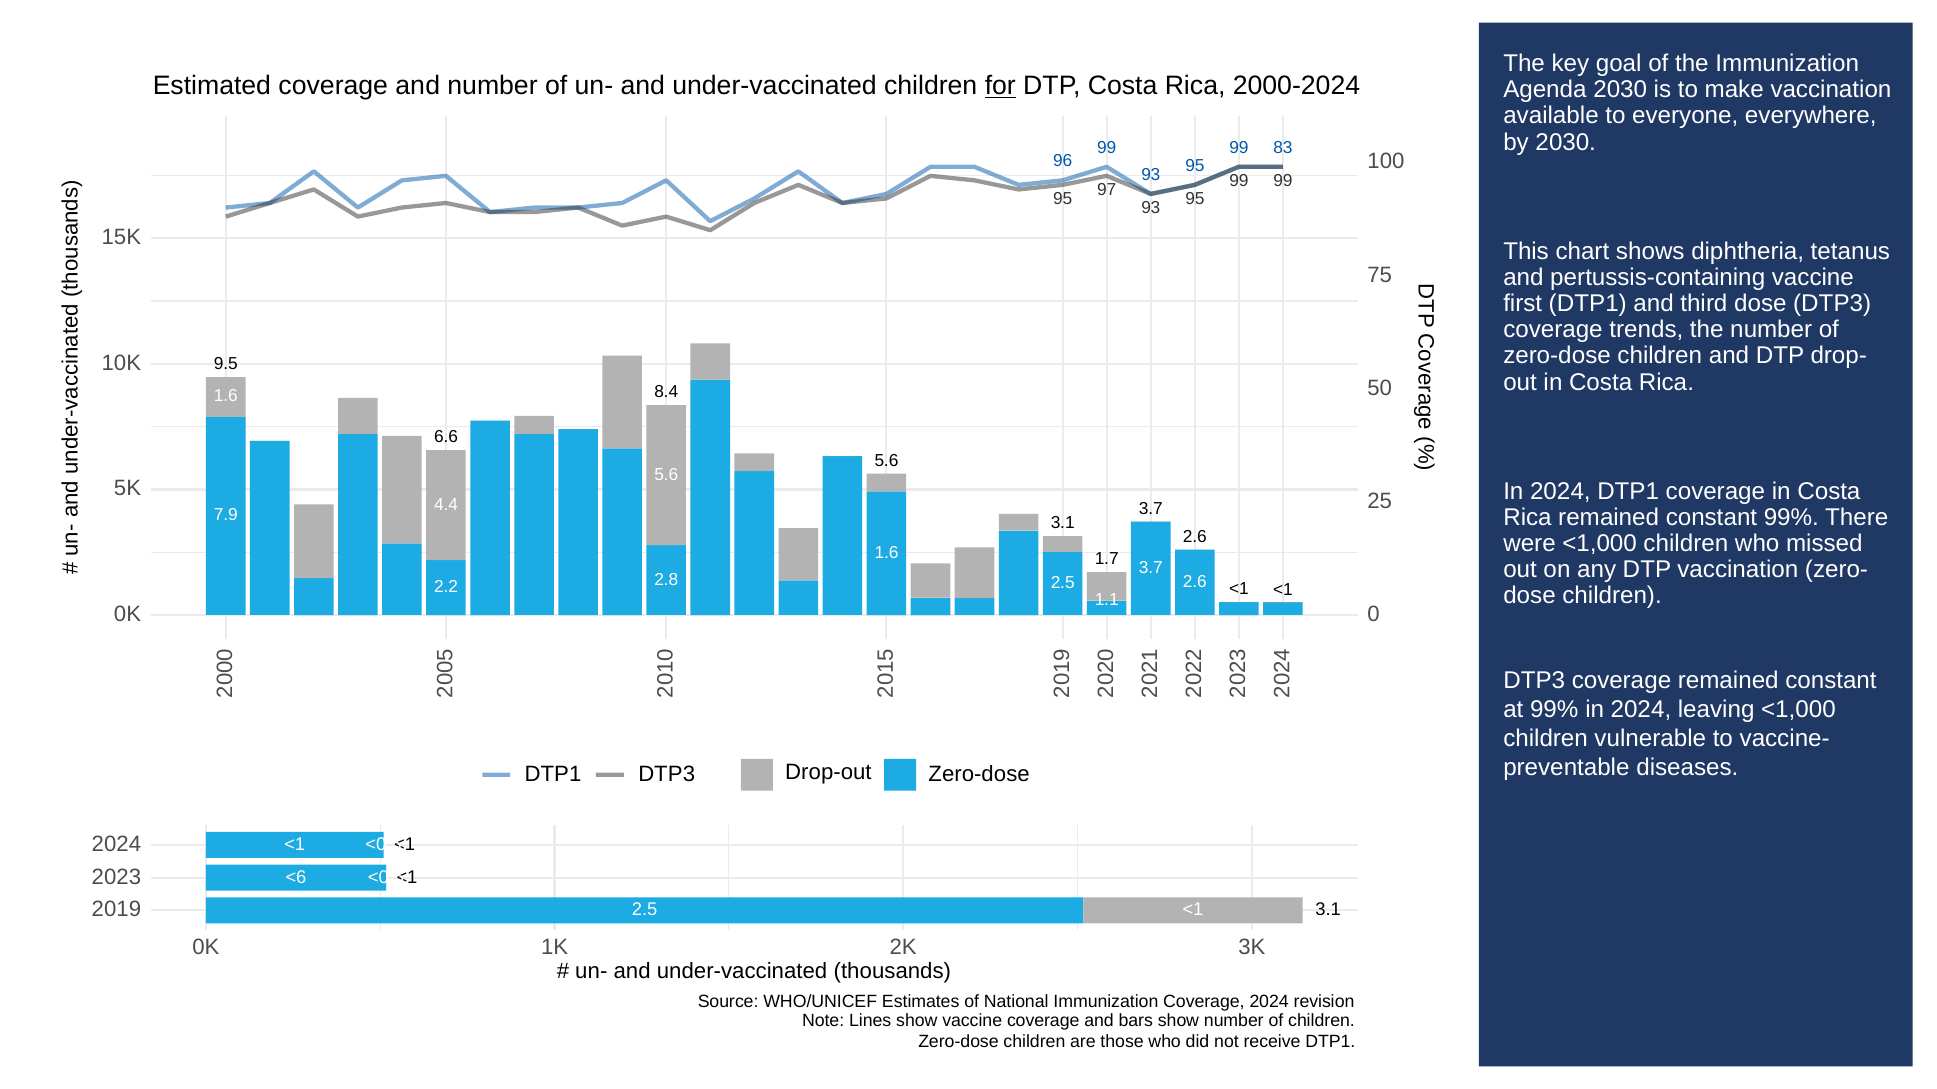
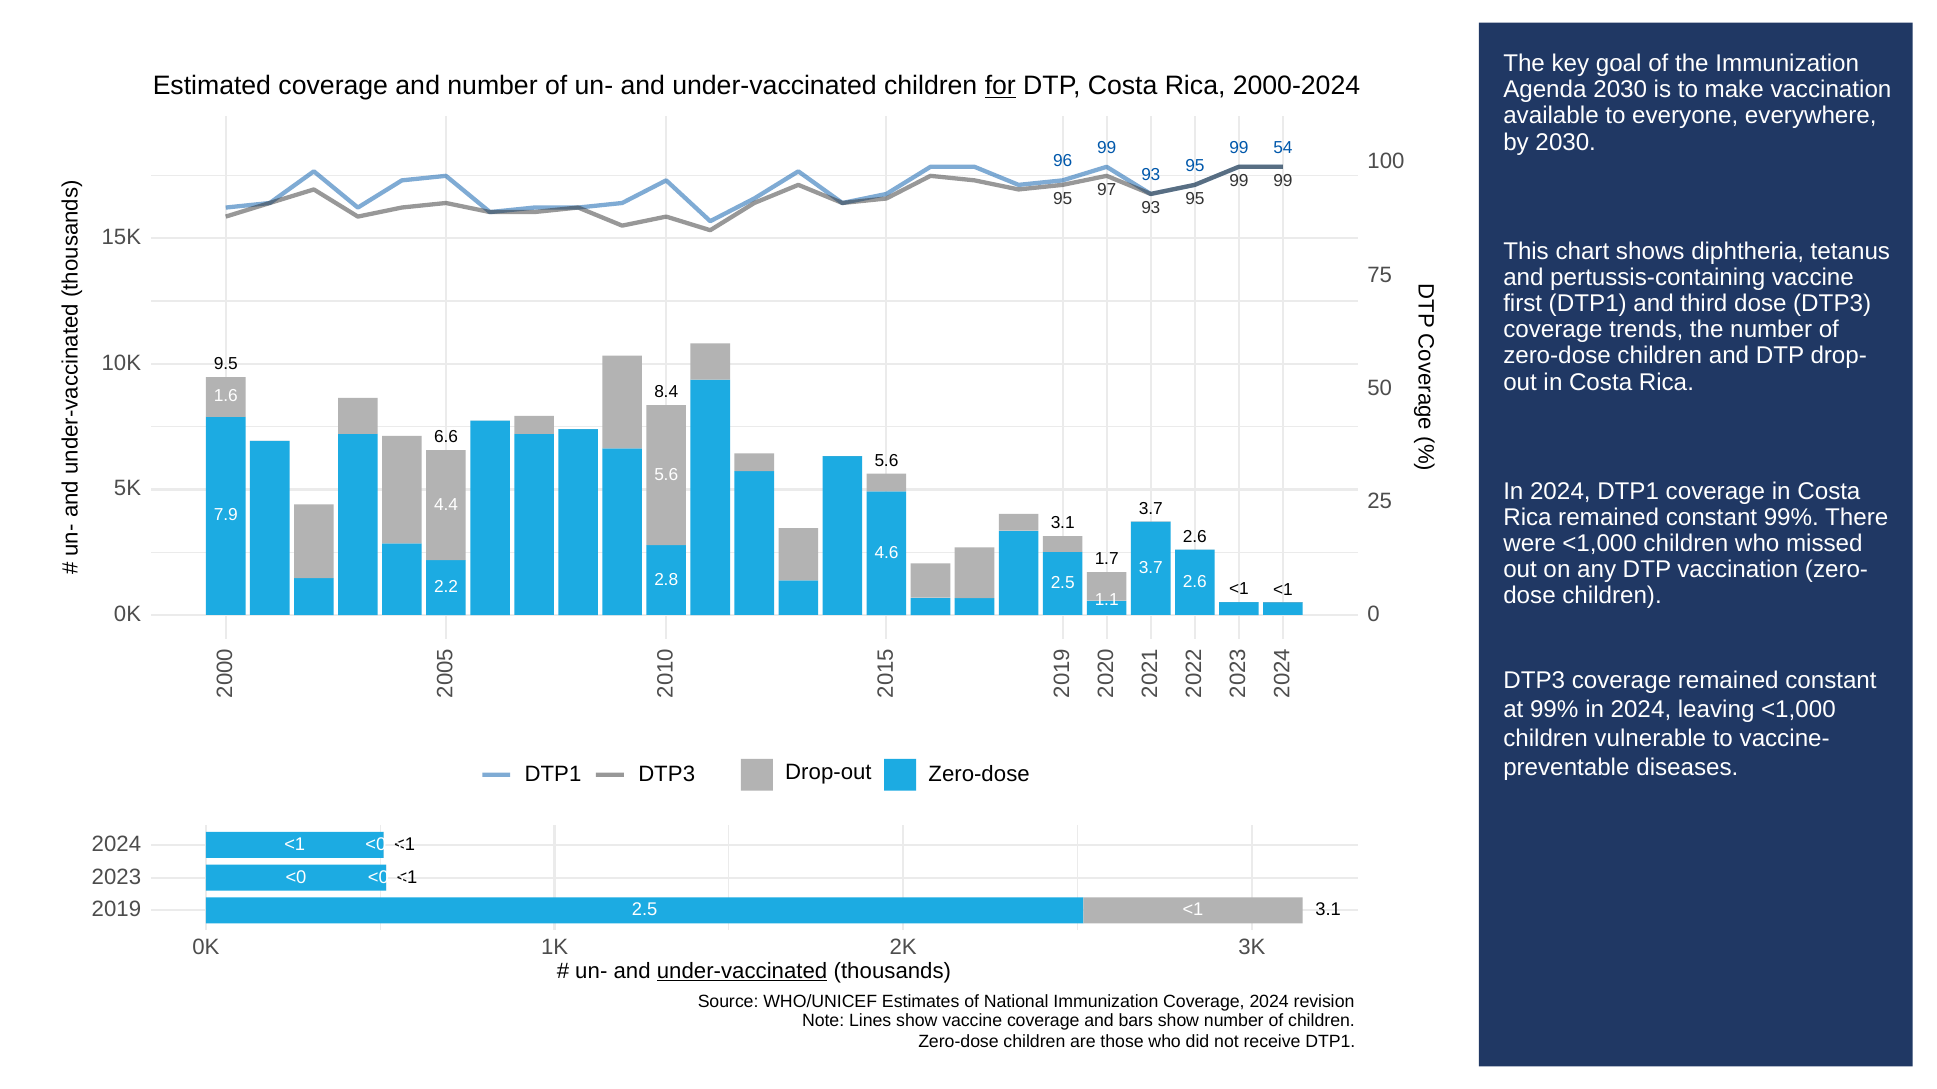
83: 83 -> 54
1.6 at (887, 553): 1.6 -> 4.6
<6: <6 -> <0
under-vaccinated at (742, 971) underline: none -> present
